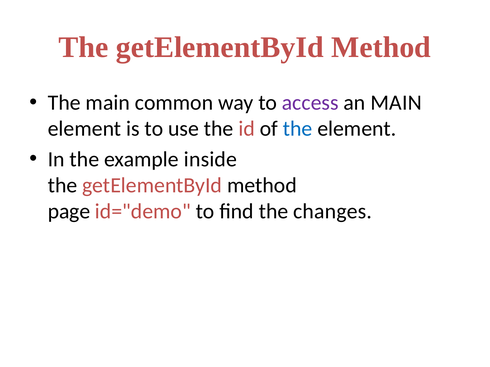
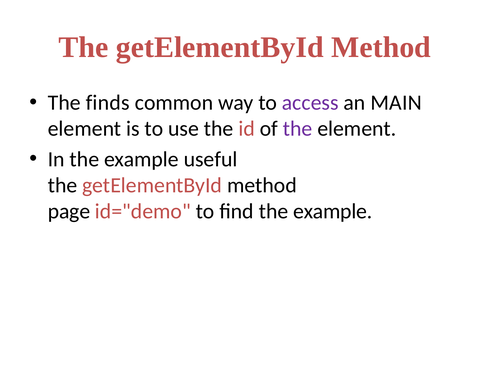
The main: main -> finds
the at (298, 129) colour: blue -> purple
inside: inside -> useful
find the changes: changes -> example
